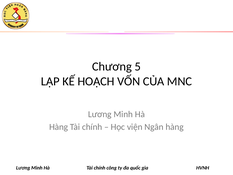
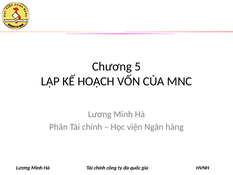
Hàng at (59, 127): Hàng -> Phân
